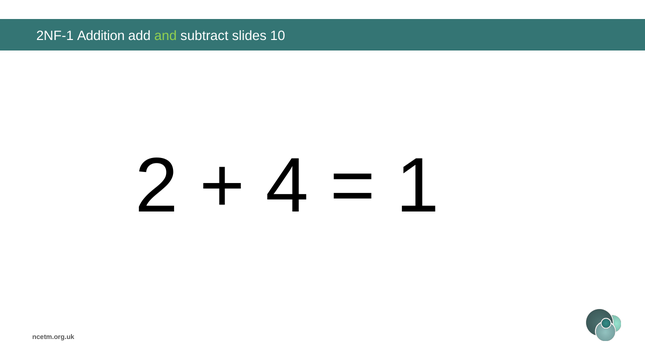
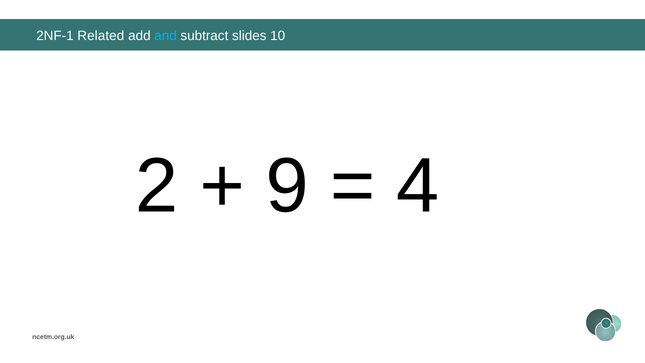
Addition: Addition -> Related
and colour: light green -> light blue
4: 4 -> 9
1: 1 -> 4
